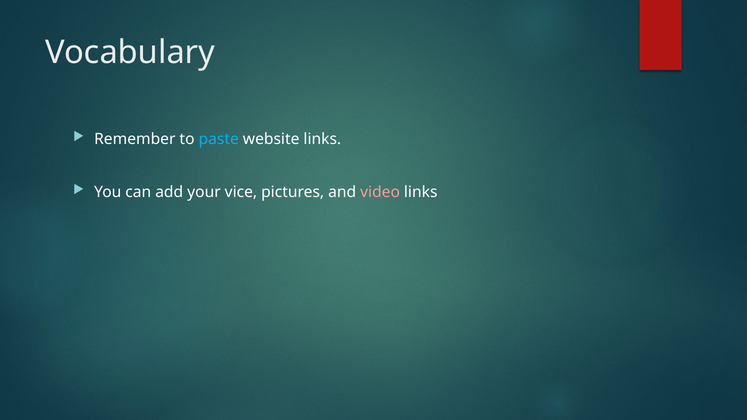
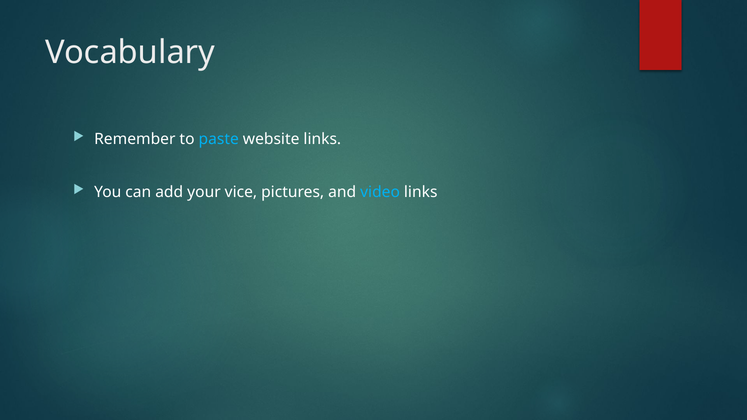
video colour: pink -> light blue
